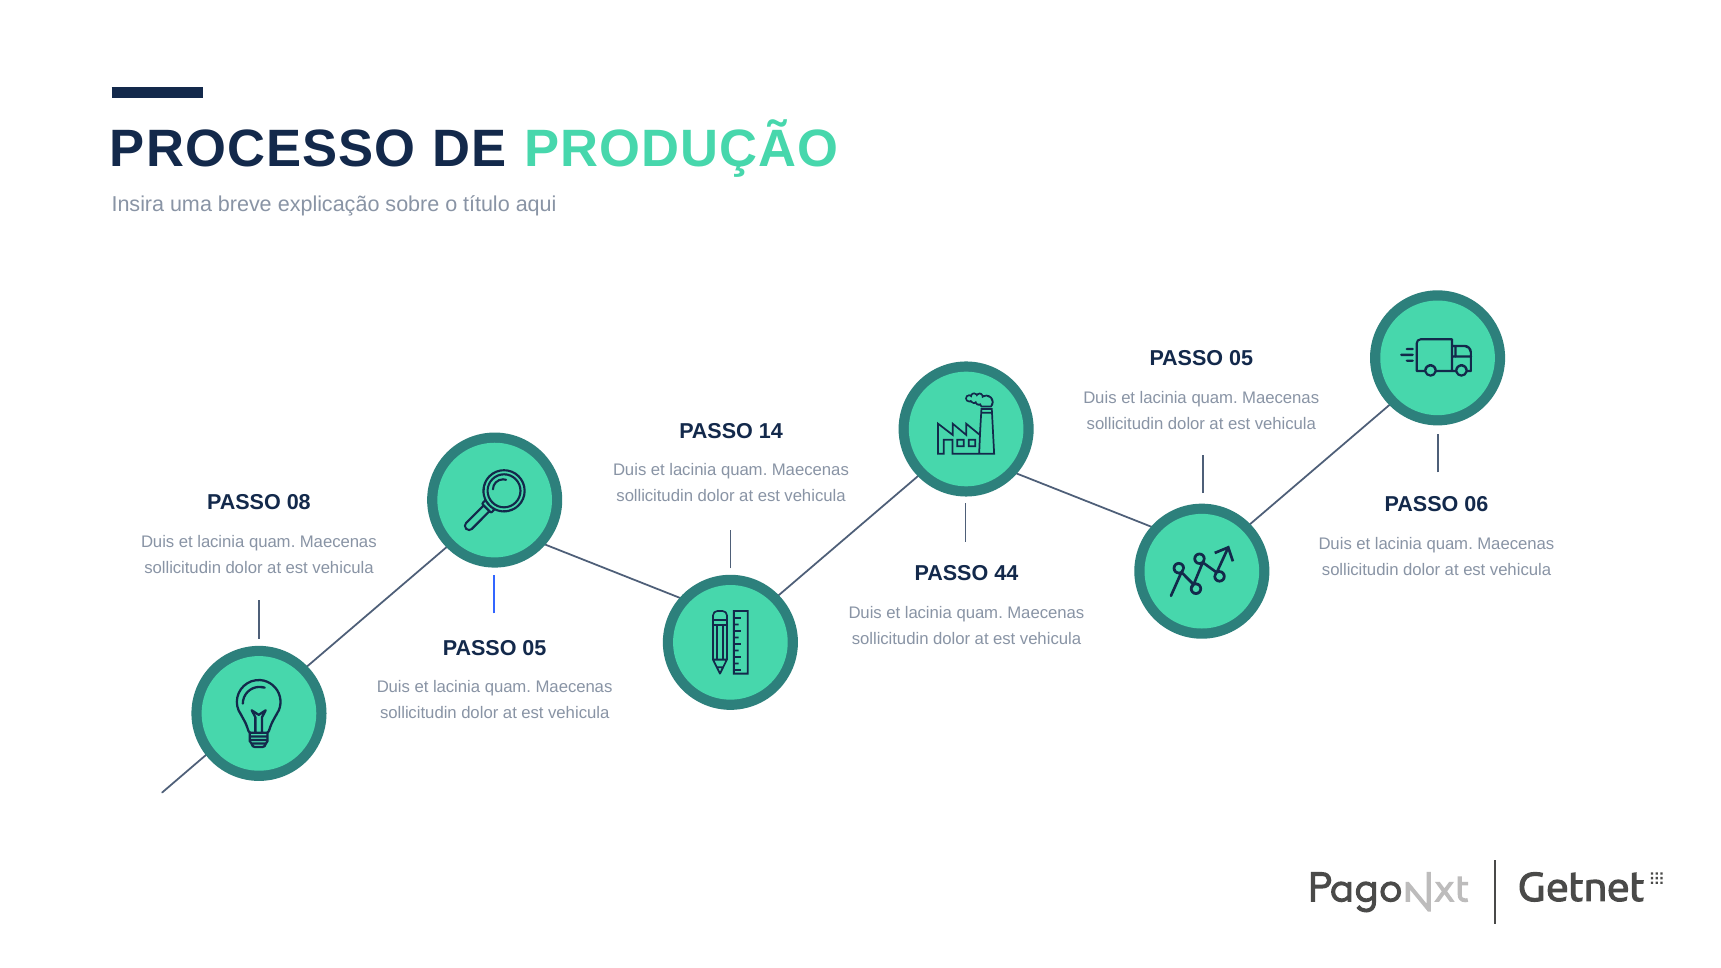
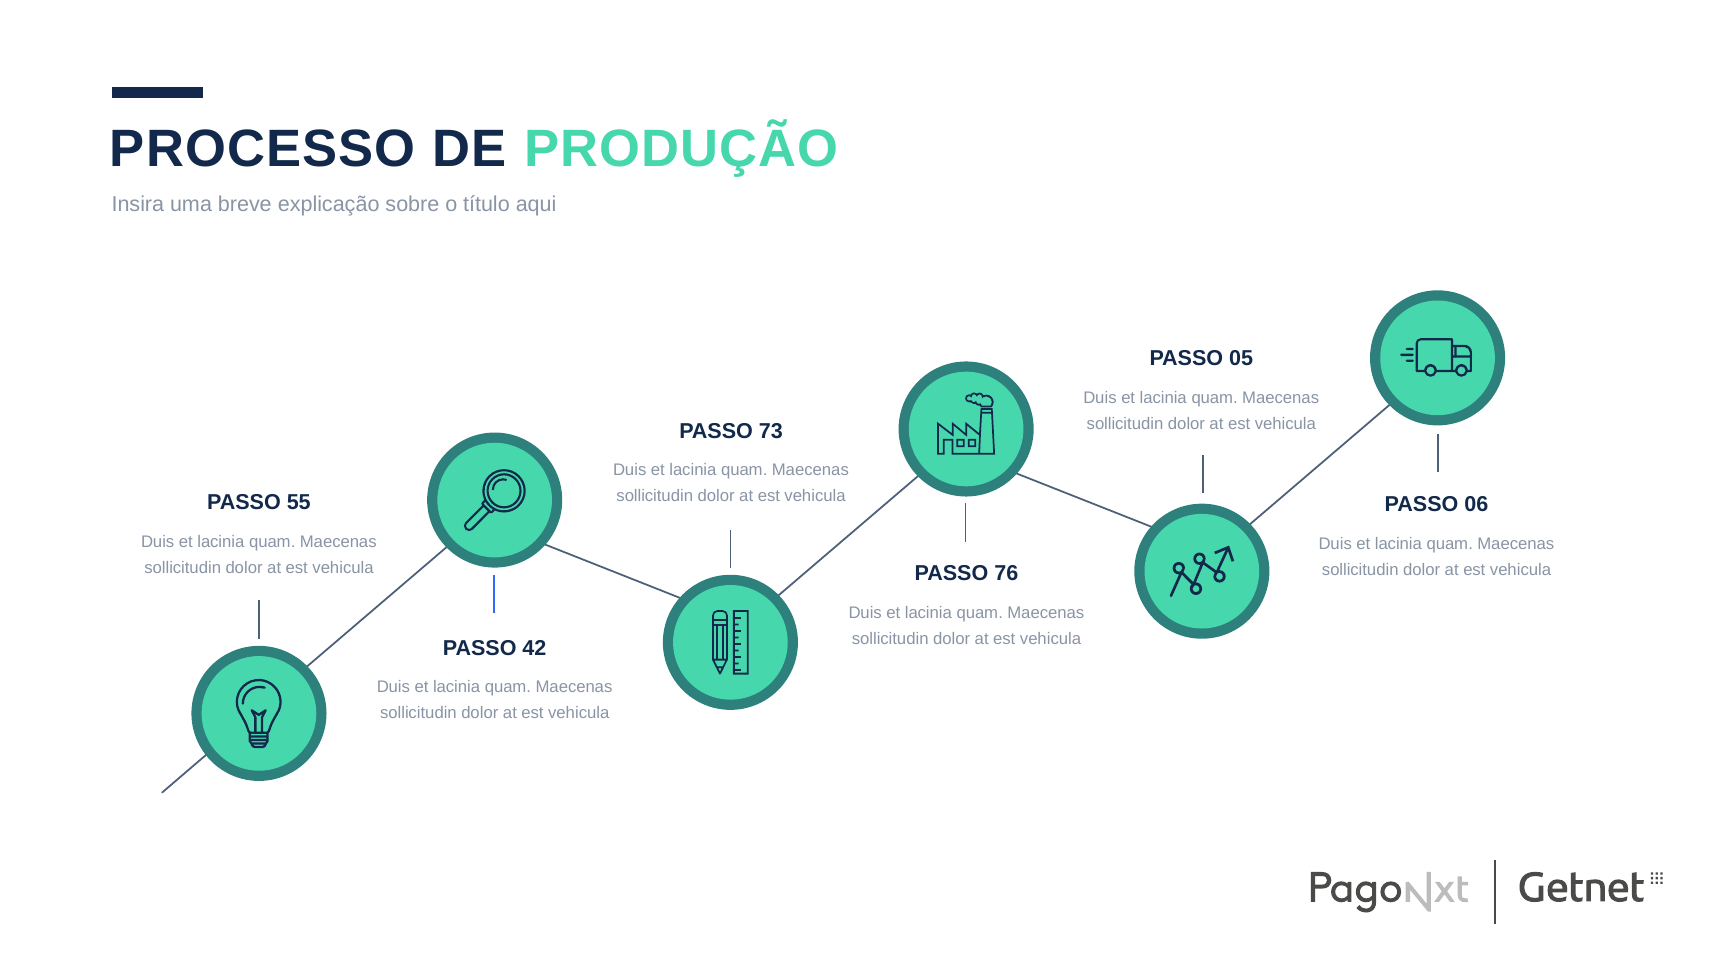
14: 14 -> 73
08: 08 -> 55
44: 44 -> 76
05 at (534, 648): 05 -> 42
